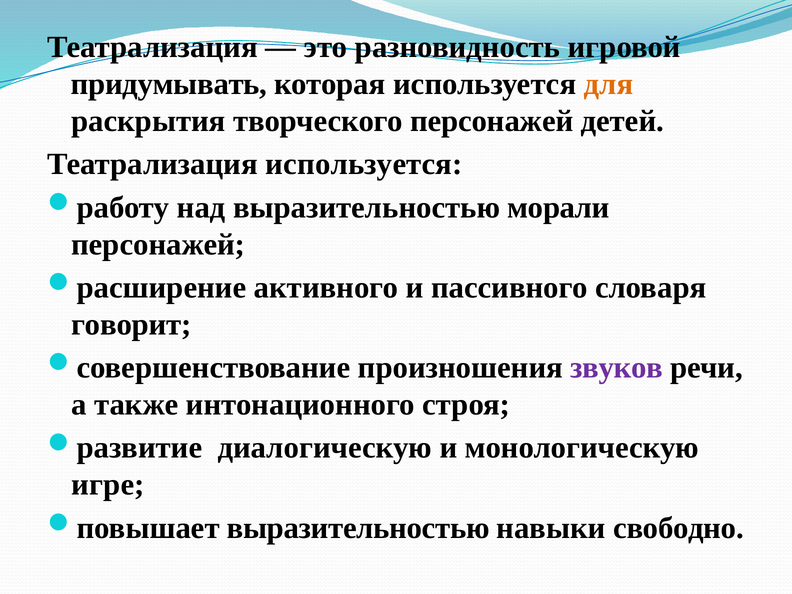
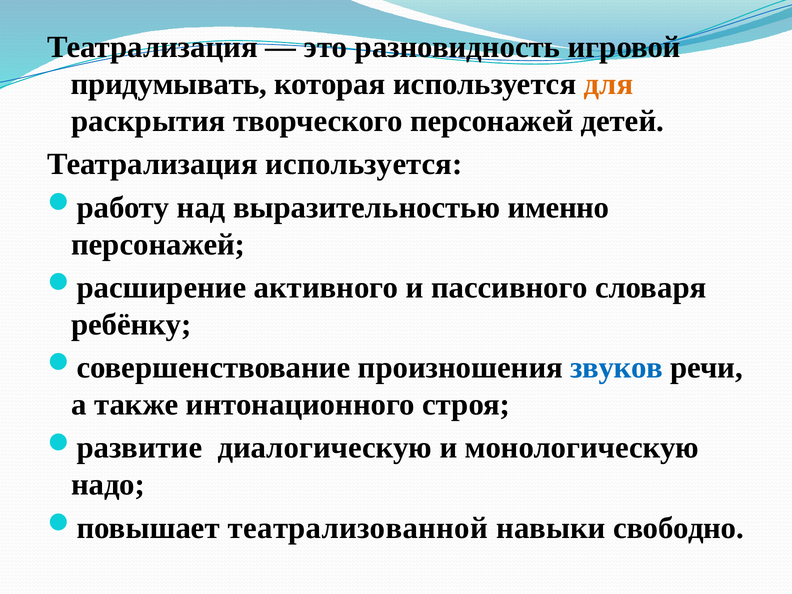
морали: морали -> именно
говорит: говорит -> ребёнку
звуков colour: purple -> blue
игре: игре -> надо
выразительностью at (358, 528): выразительностью -> театрализованной
